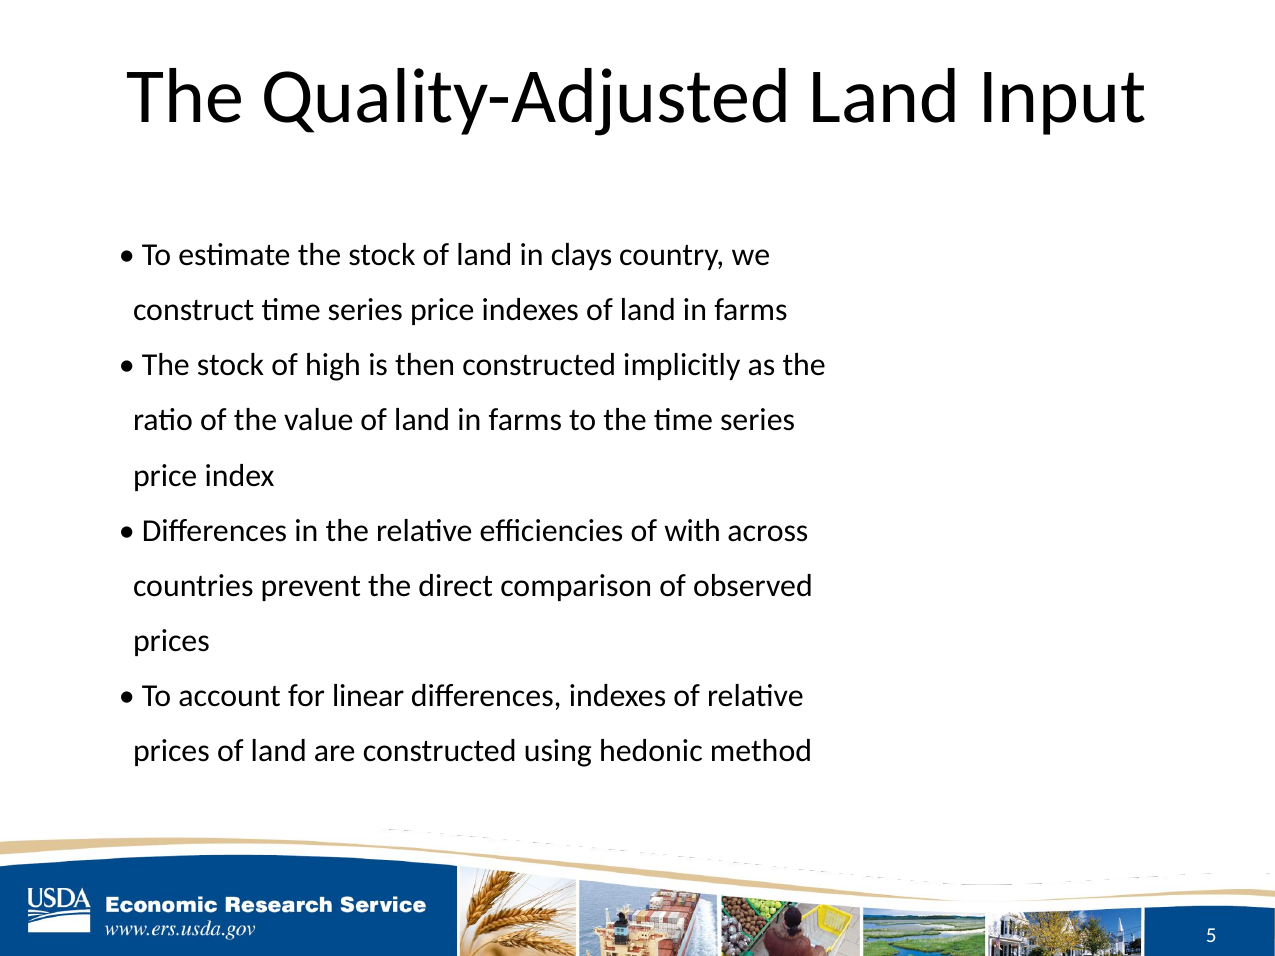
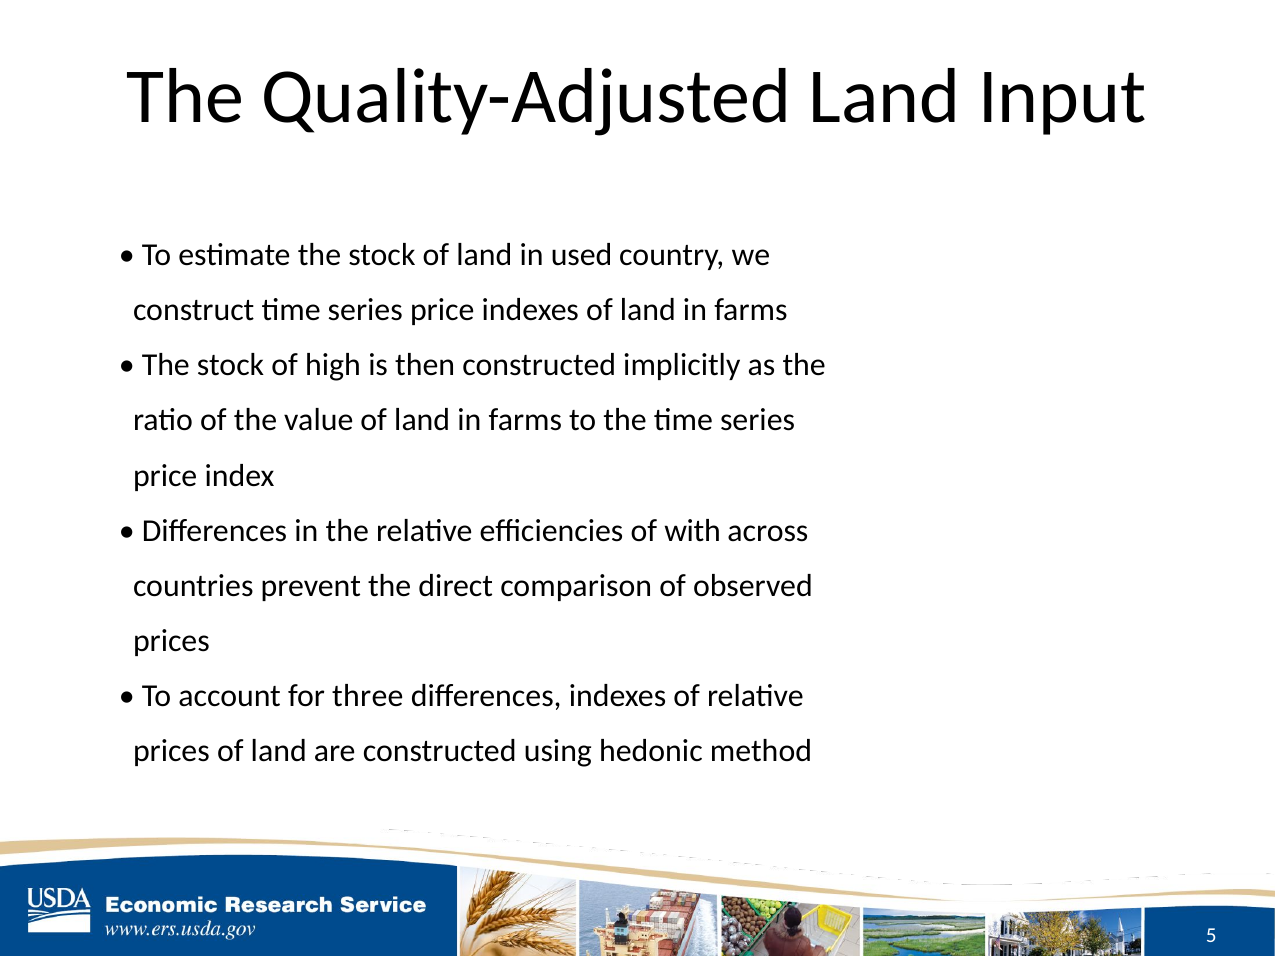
clays: clays -> used
linear: linear -> three
